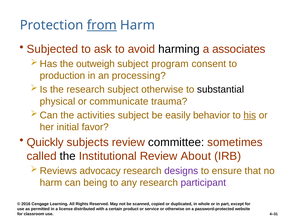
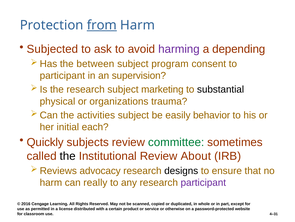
harming colour: black -> purple
associates: associates -> depending
outweigh: outweigh -> between
production at (62, 75): production -> participant
processing: processing -> supervision
subject otherwise: otherwise -> marketing
communicate: communicate -> organizations
his underline: present -> none
favor: favor -> each
committee colour: black -> green
designs colour: purple -> black
being: being -> really
